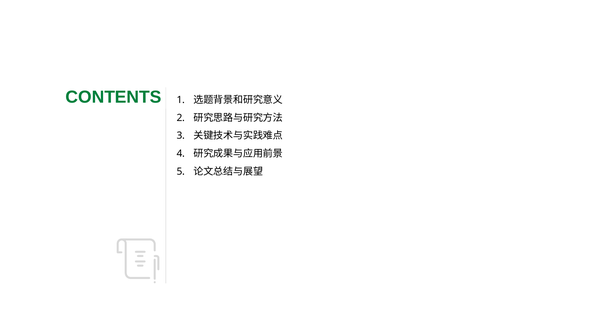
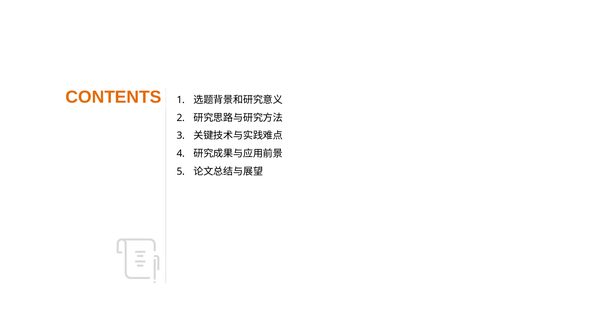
CONTENTS colour: green -> orange
